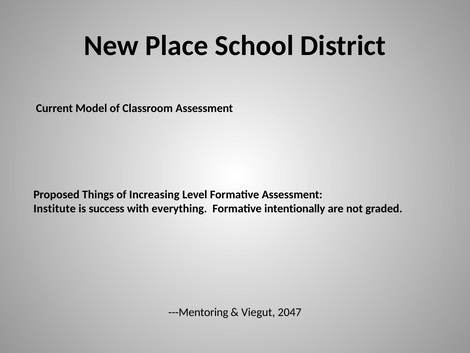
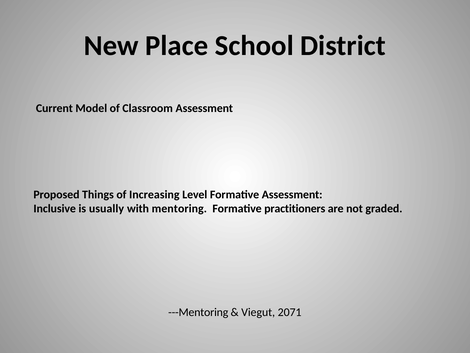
Institute: Institute -> Inclusive
success: success -> usually
everything: everything -> mentoring
intentionally: intentionally -> practitioners
2047: 2047 -> 2071
